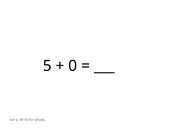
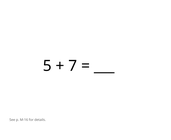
0: 0 -> 7
